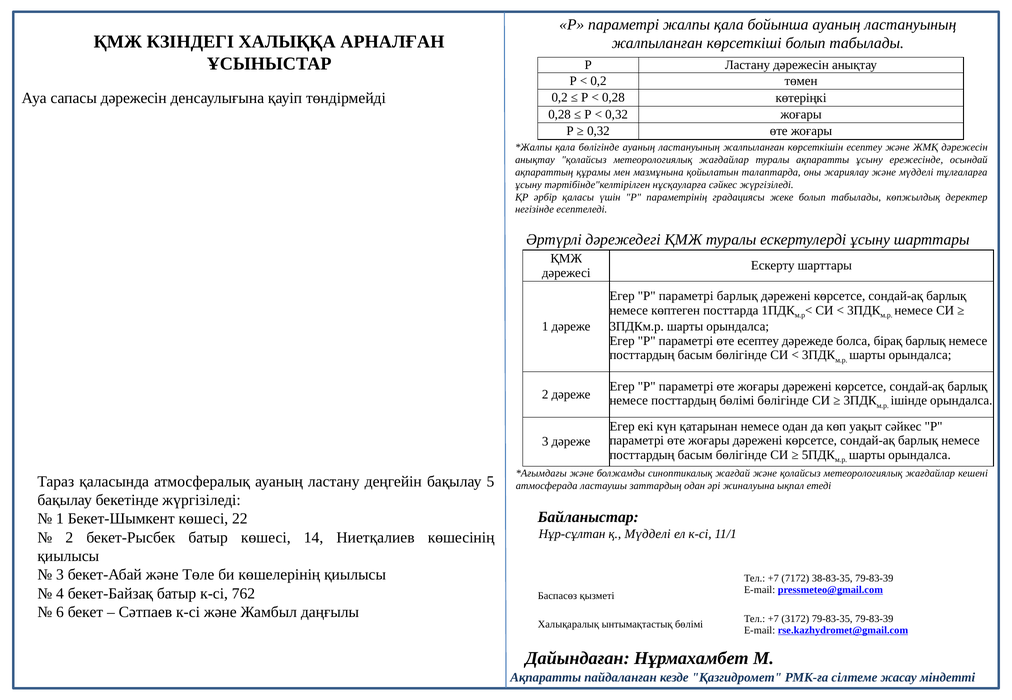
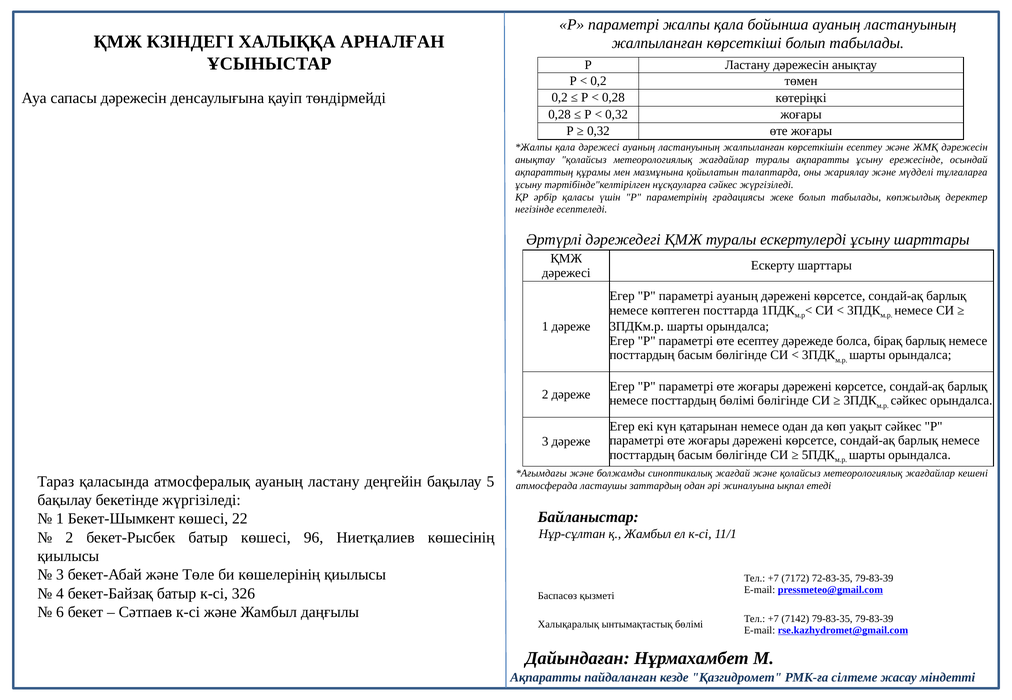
қала бөлігінде: бөлігінде -> дәрежесі
параметрі барлық: барлық -> ауаның
ішінде at (909, 401): ішінде -> сәйкес
қ Мүдделі: Мүдделі -> Жамбыл
14: 14 -> 96
38-83-35: 38-83-35 -> 72-83-35
762: 762 -> 326
3172: 3172 -> 7142
